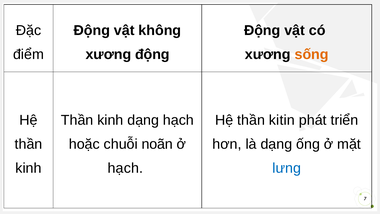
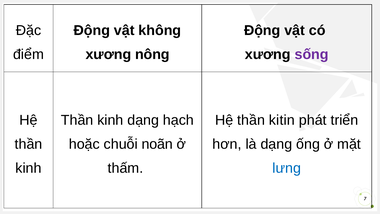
xương động: động -> nông
sống colour: orange -> purple
hạch at (125, 168): hạch -> thấm
